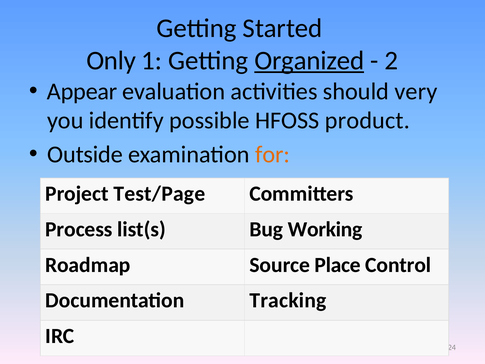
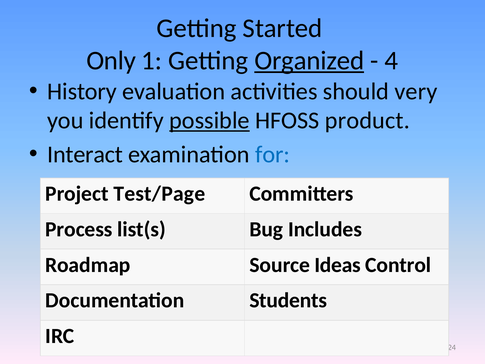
2: 2 -> 4
Appear: Appear -> History
possible underline: none -> present
Outside: Outside -> Interact
for colour: orange -> blue
Working: Working -> Includes
Place: Place -> Ideas
Tracking: Tracking -> Students
